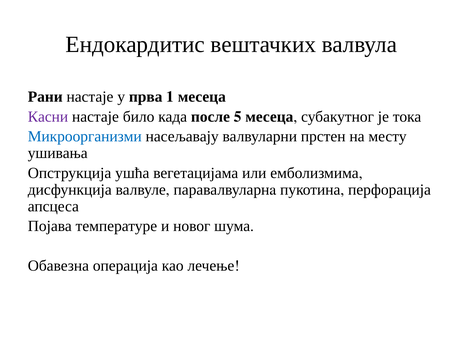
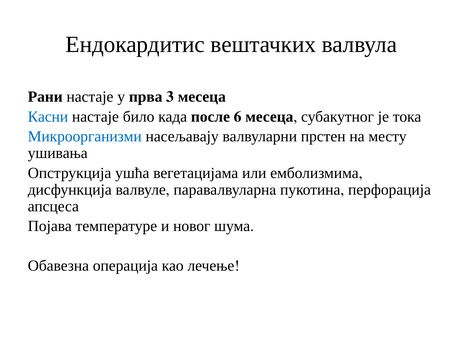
1: 1 -> 3
Касни colour: purple -> blue
5: 5 -> 6
